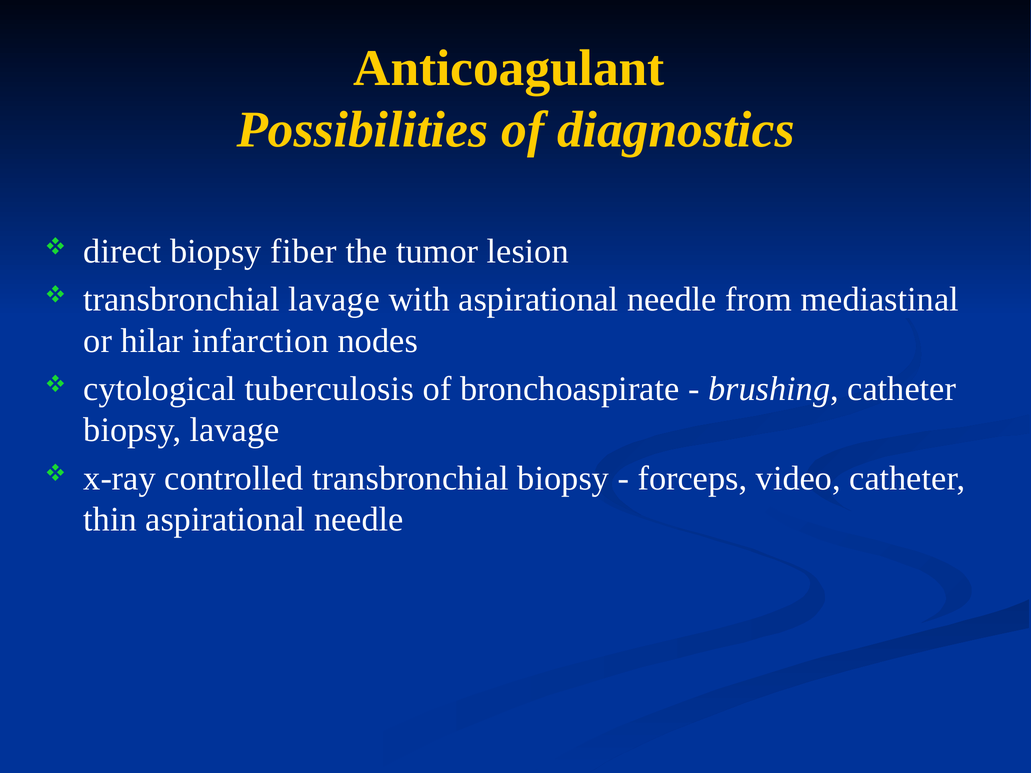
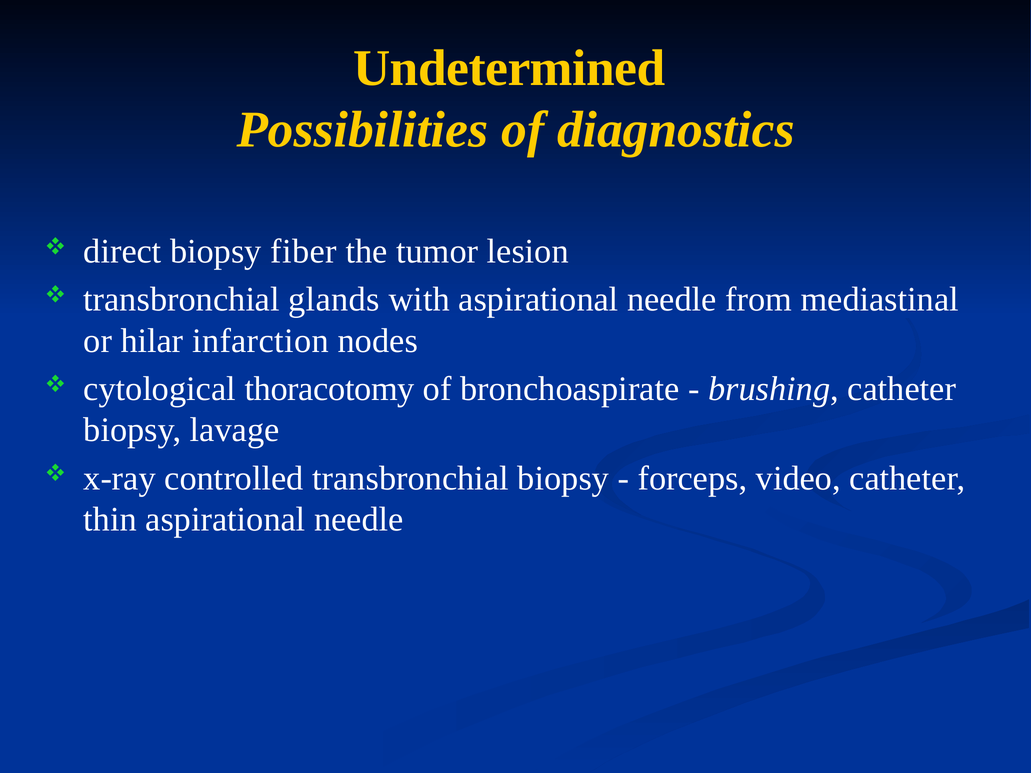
Anticoagulant: Anticoagulant -> Undetermined
transbronchial lavage: lavage -> glands
tuberculosis: tuberculosis -> thoracotomy
